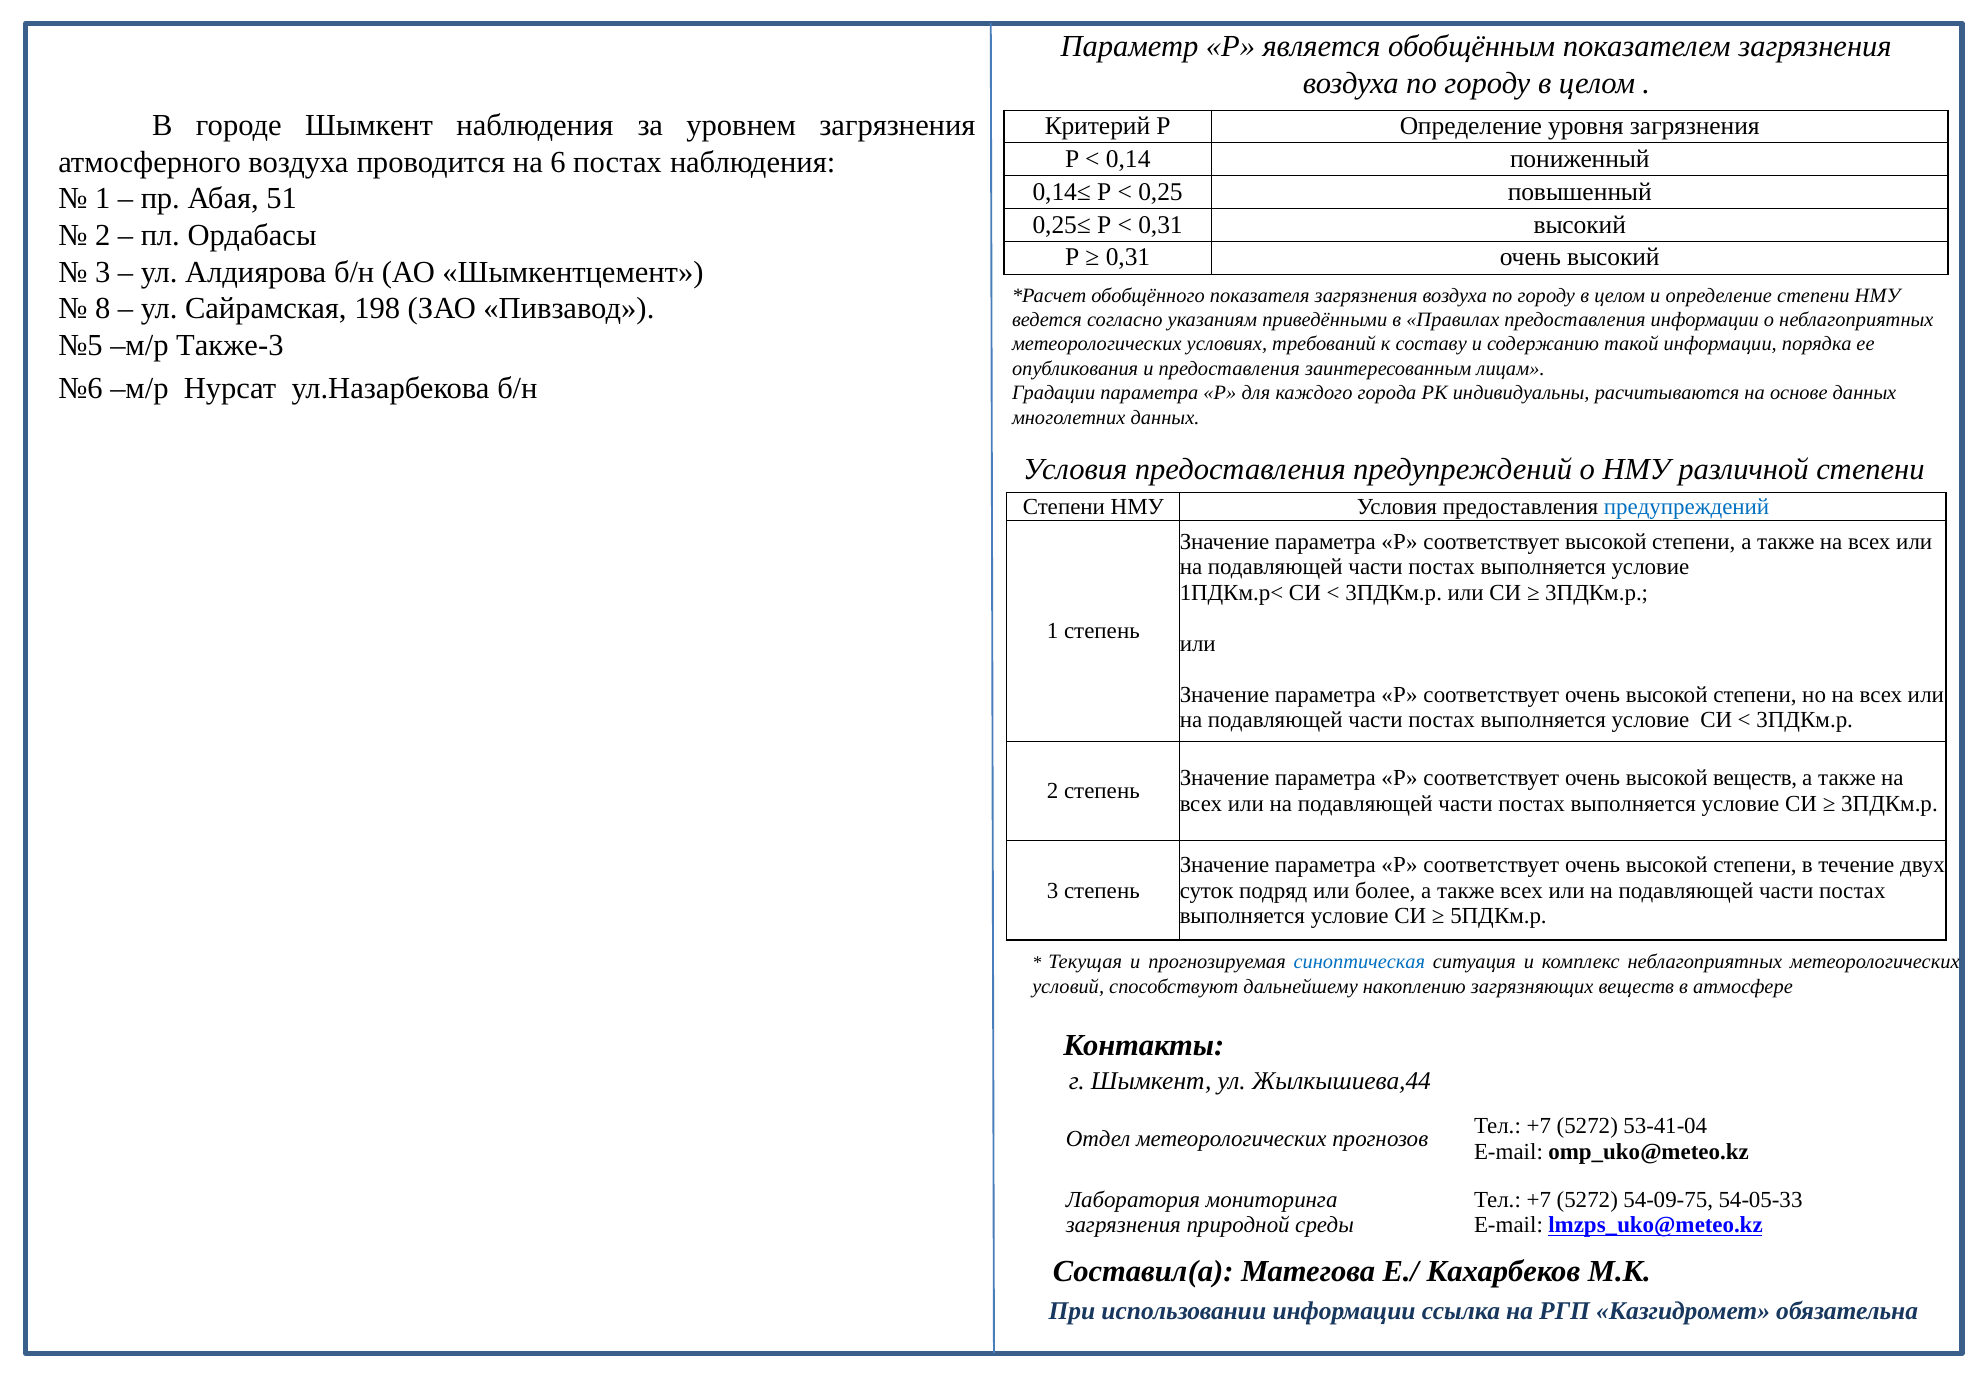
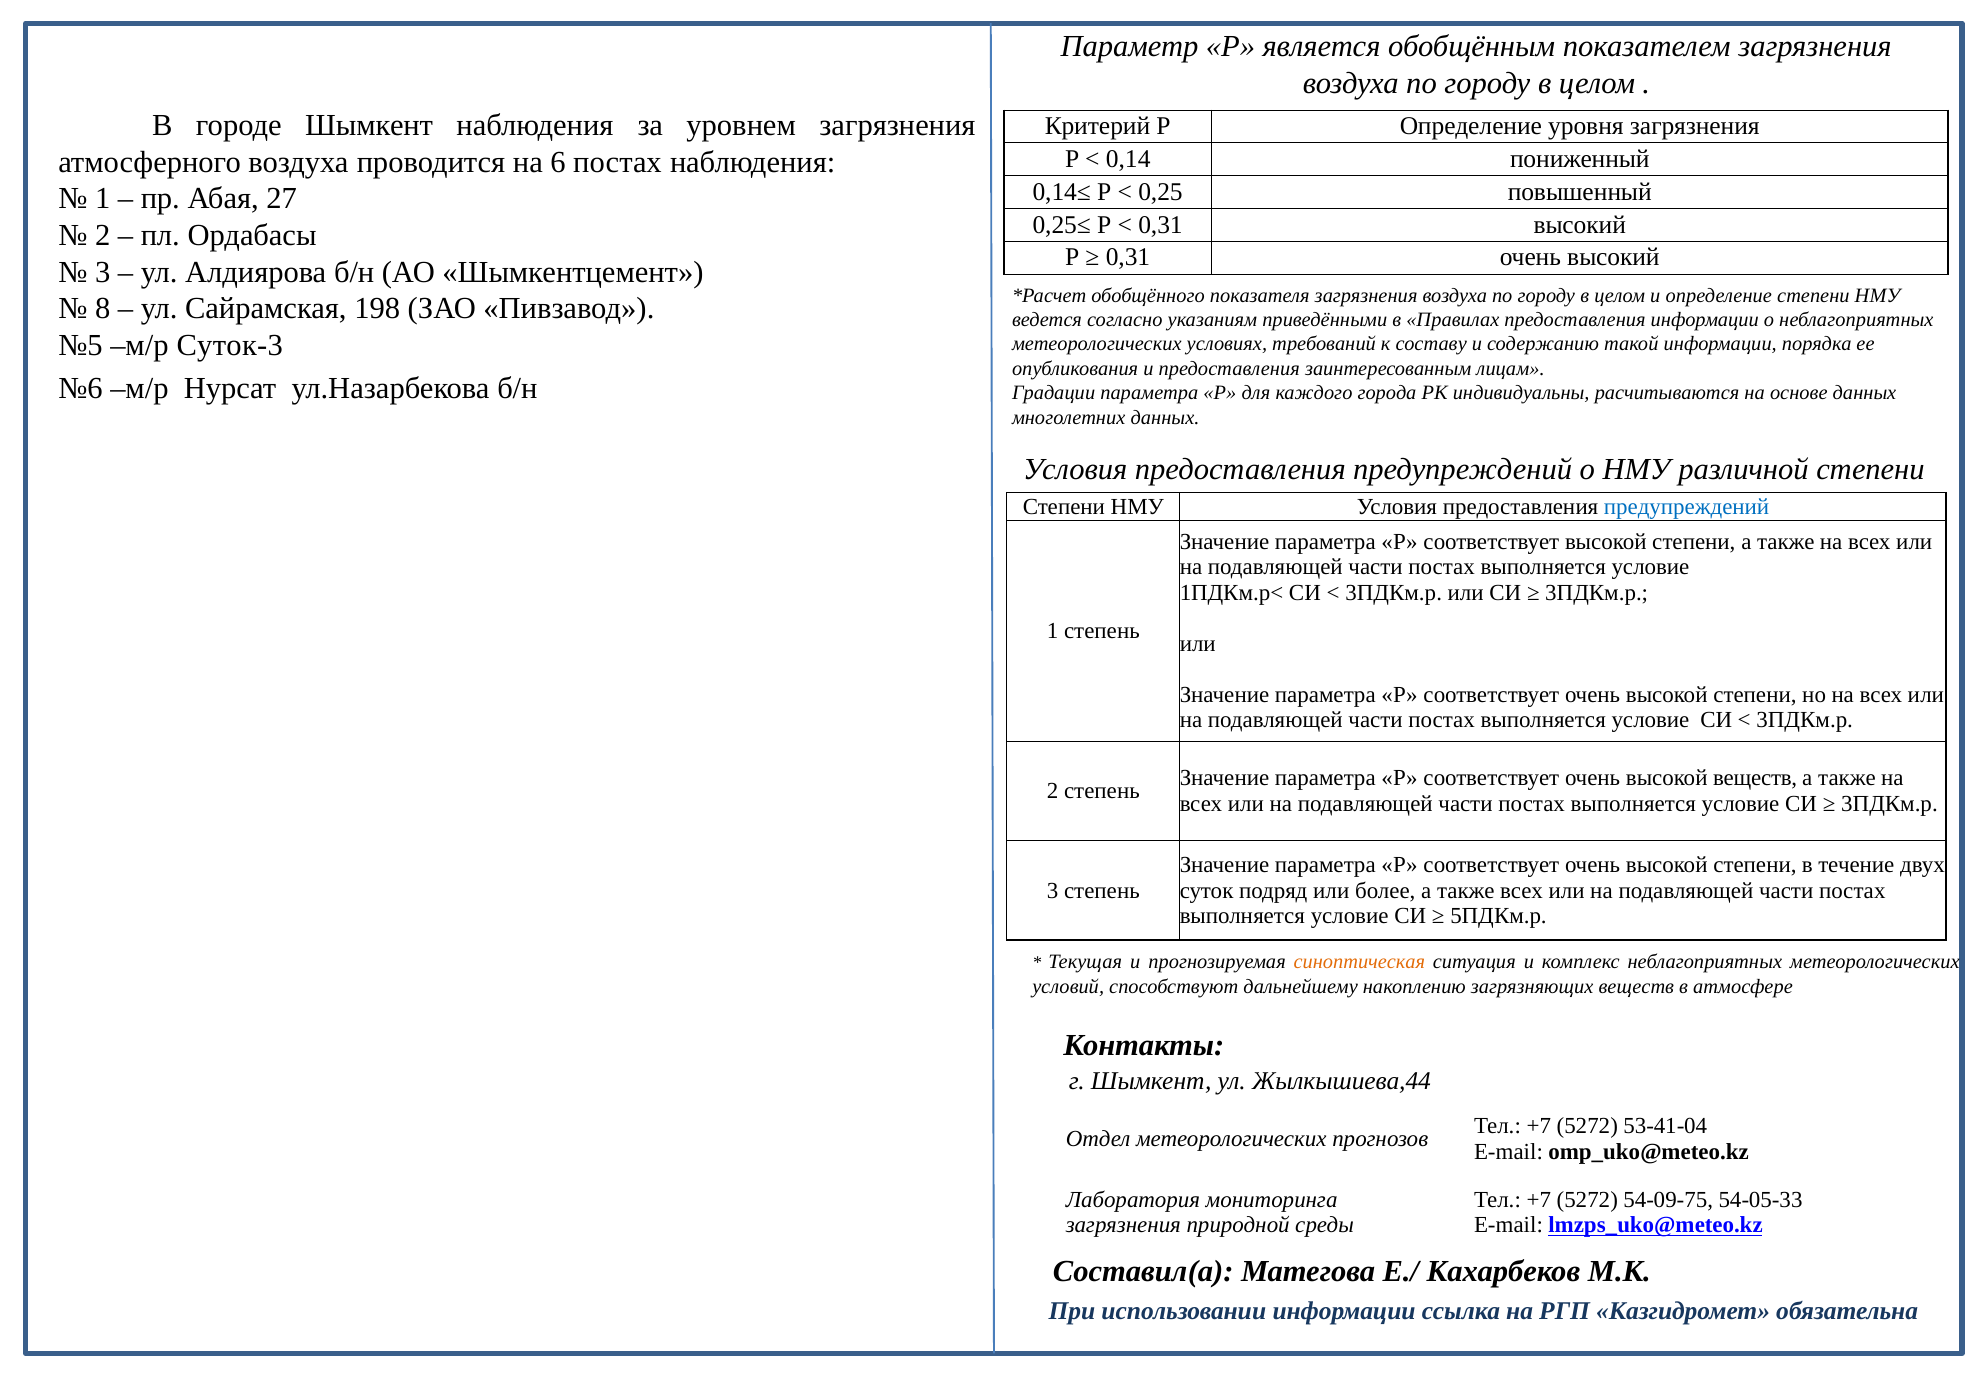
51: 51 -> 27
Также-3: Также-3 -> Суток-3
синоптическая colour: blue -> orange
